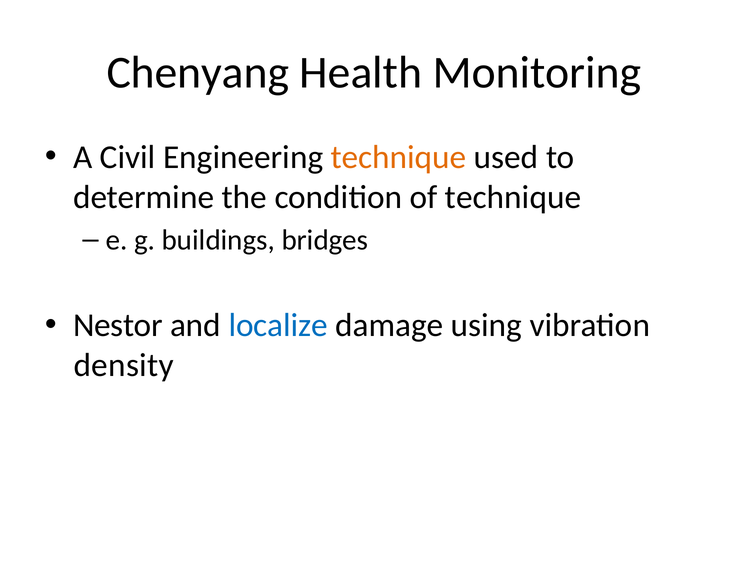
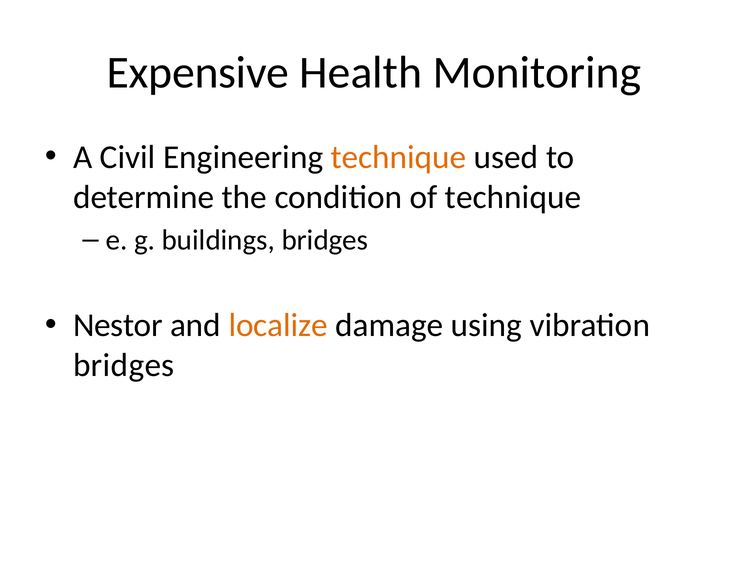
Chenyang: Chenyang -> Expensive
localize colour: blue -> orange
density at (124, 365): density -> bridges
